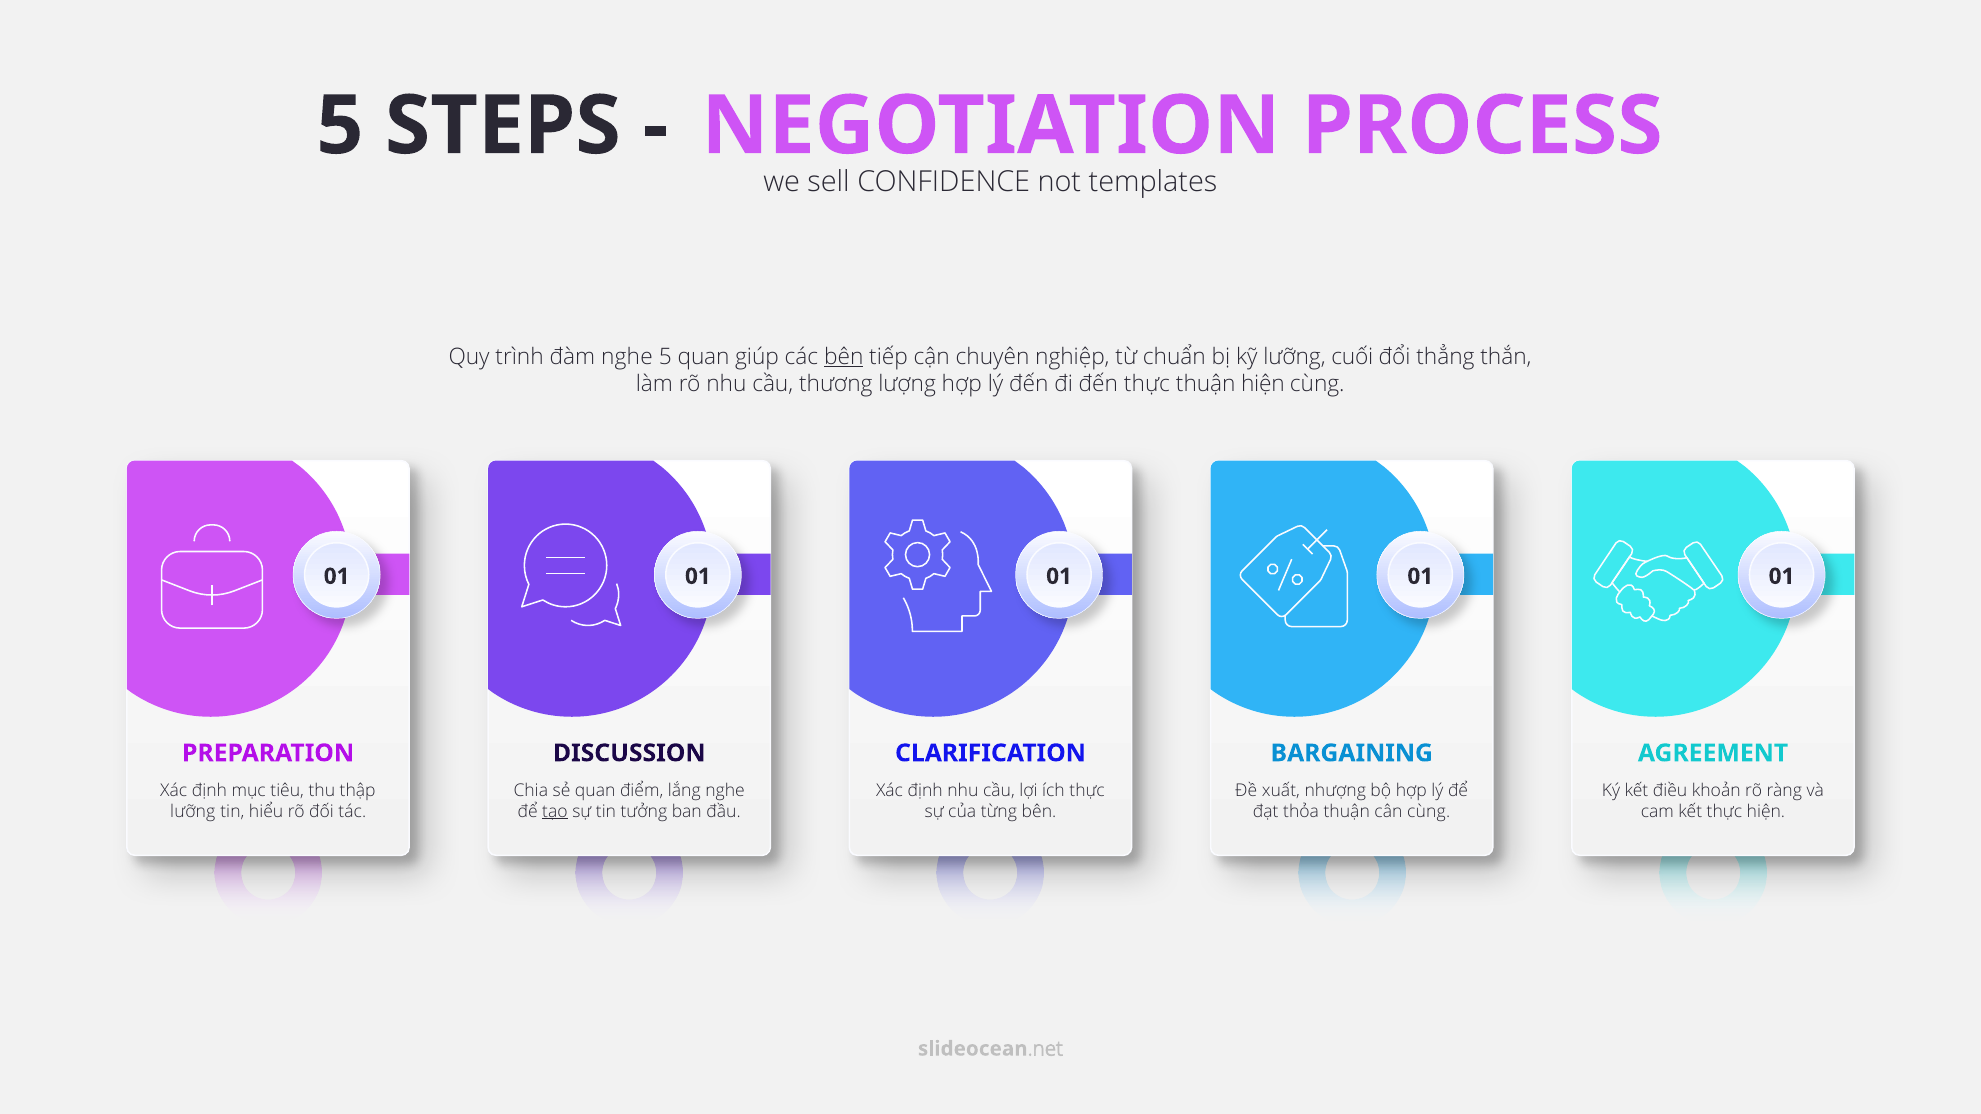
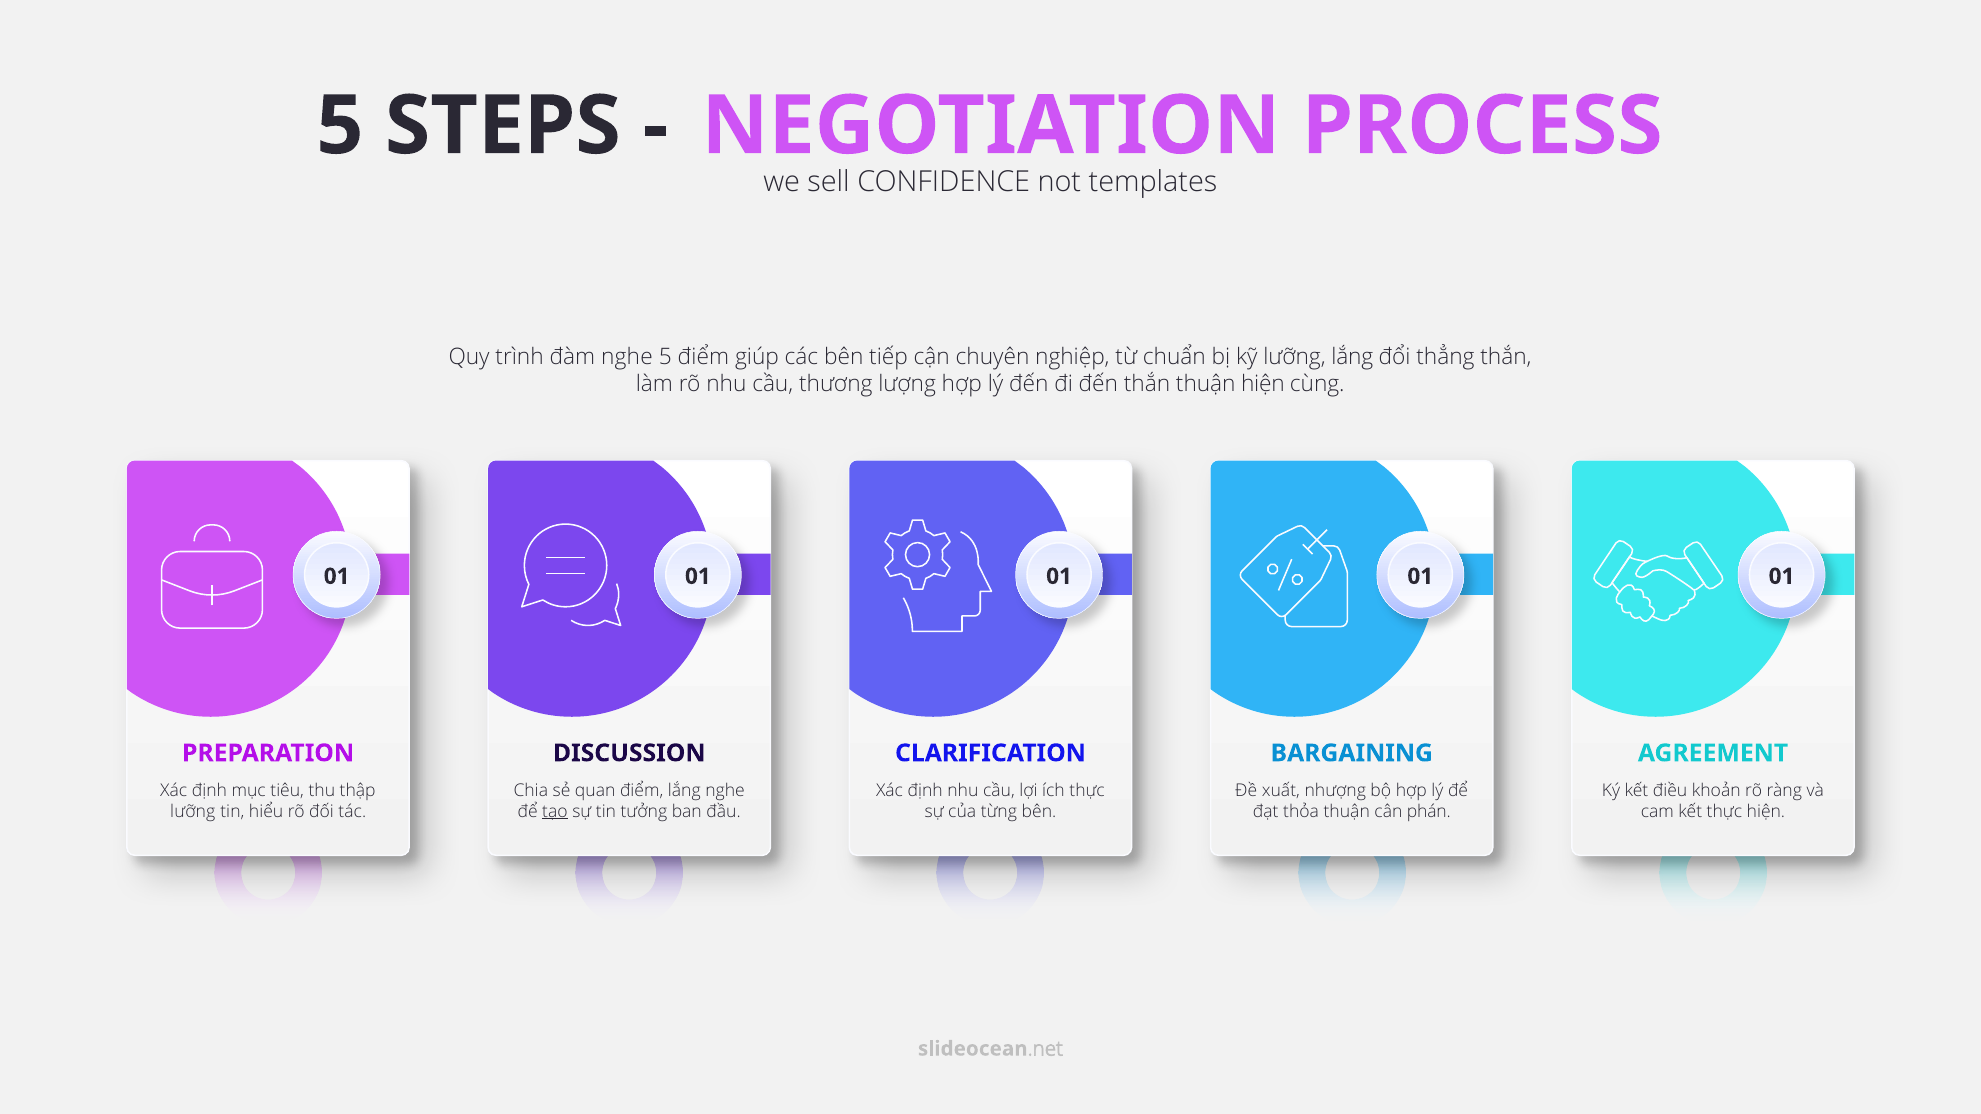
5 quan: quan -> điểm
bên at (844, 357) underline: present -> none
lưỡng cuối: cuối -> lắng
đến thực: thực -> thắn
cân cùng: cùng -> phán
